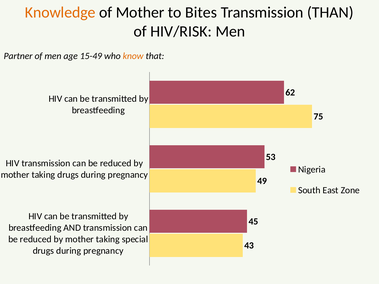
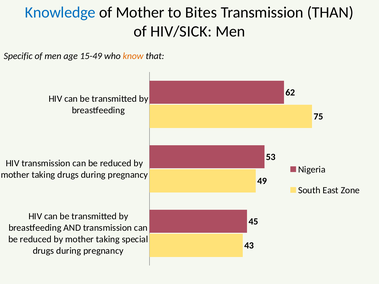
Knowledge colour: orange -> blue
HIV/RISK: HIV/RISK -> HIV/SICK
Partner: Partner -> Specific
